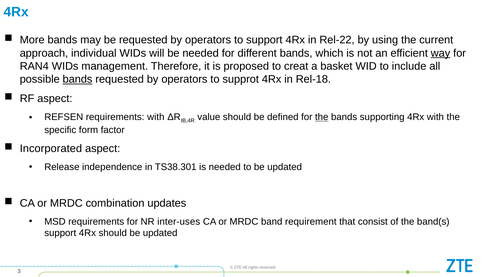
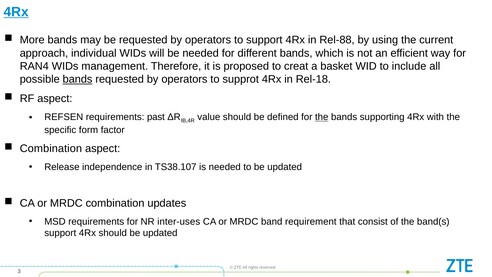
4Rx at (16, 12) underline: none -> present
Rel-22: Rel-22 -> Rel-88
way underline: present -> none
requirements with: with -> past
Incorporated at (51, 149): Incorporated -> Combination
TS38.301: TS38.301 -> TS38.107
